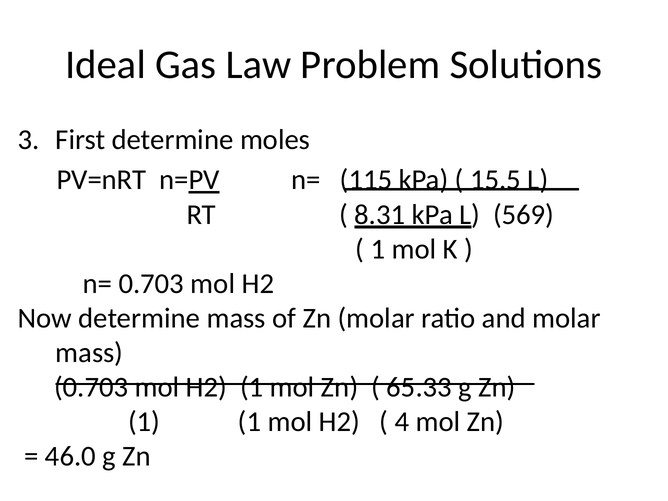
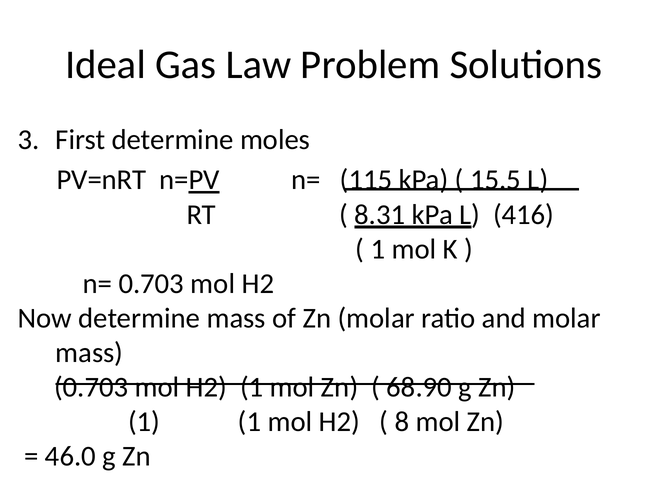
569: 569 -> 416
65.33: 65.33 -> 68.90
4: 4 -> 8
